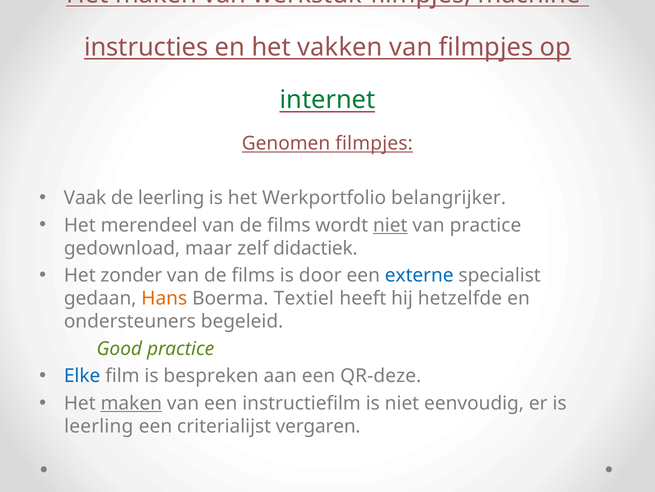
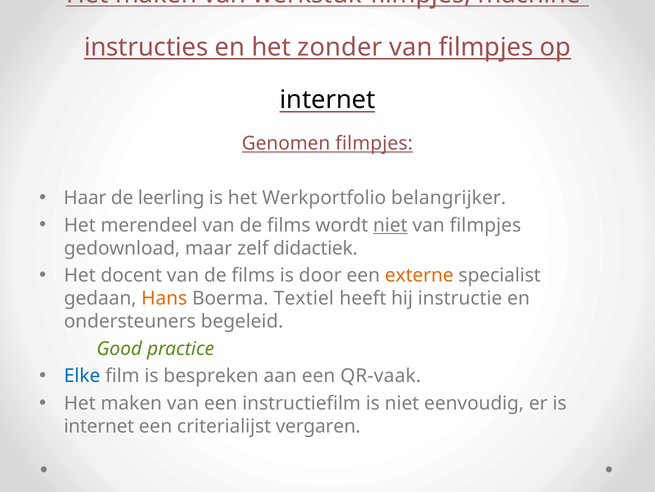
vakken: vakken -> zonder
internet at (328, 100) colour: green -> black
Vaak: Vaak -> Haar
practice at (485, 225): practice -> filmpjes
zonder: zonder -> docent
externe colour: blue -> orange
hetzelfde: hetzelfde -> instructie
QR-deze: QR-deze -> QR-vaak
maken at (131, 403) underline: present -> none
leerling at (99, 426): leerling -> internet
